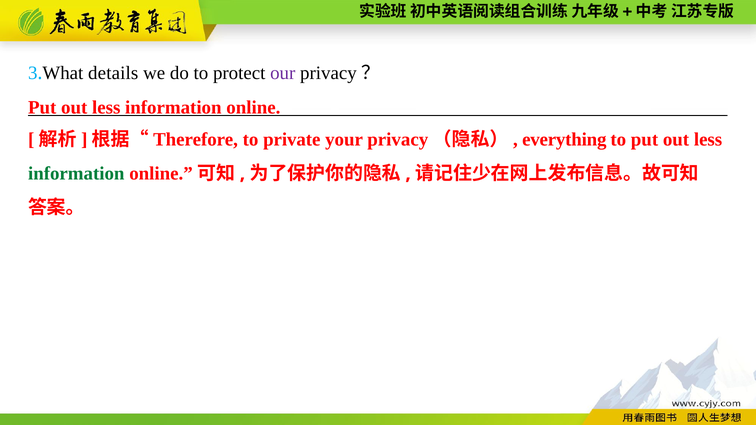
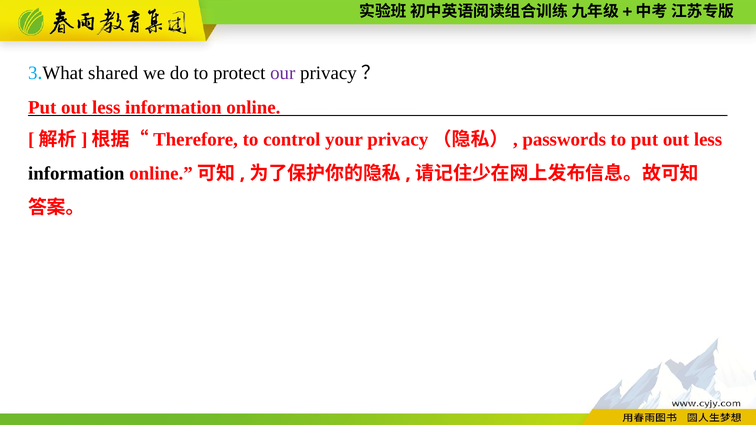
details: details -> shared
private: private -> control
everything: everything -> passwords
information at (76, 174) colour: green -> black
